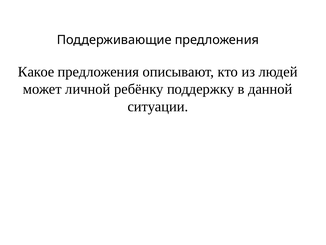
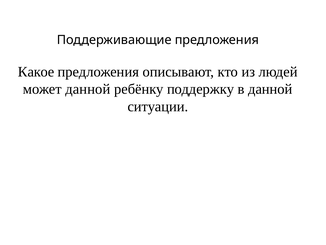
может личной: личной -> данной
